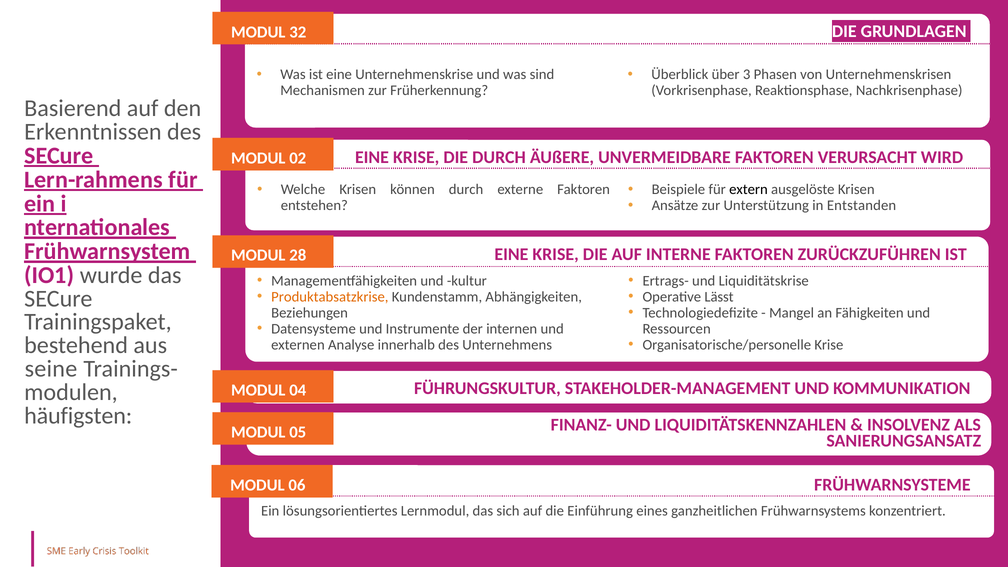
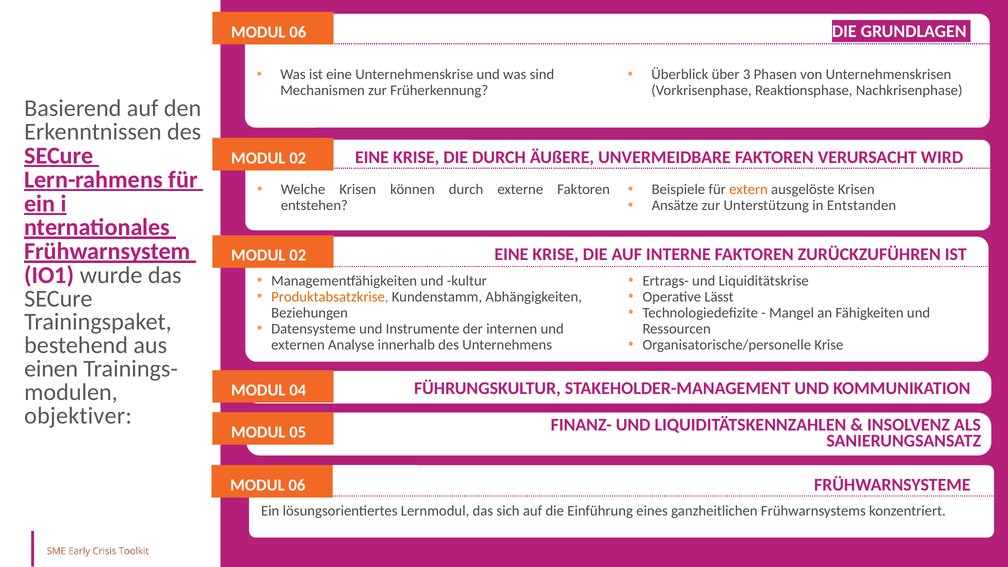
32 at (298, 32): 32 -> 06
extern colour: black -> orange
28 at (298, 255): 28 -> 02
seine: seine -> einen
häufigsten: häufigsten -> objektiver
